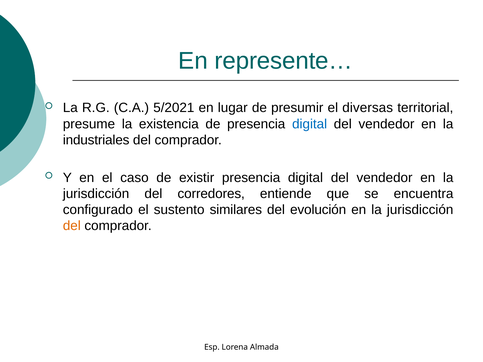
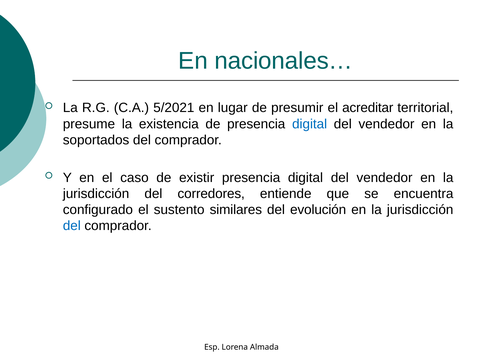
represente…: represente… -> nacionales…
diversas: diversas -> acreditar
industriales: industriales -> soportados
del at (72, 226) colour: orange -> blue
